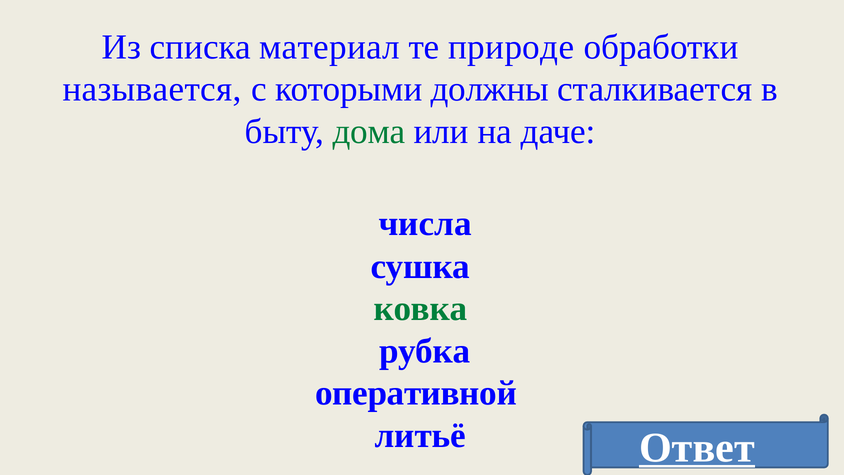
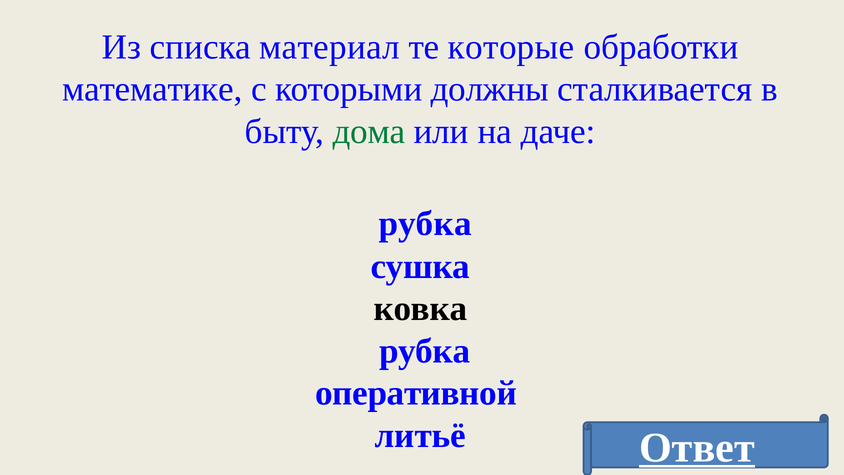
природе: природе -> которые
называется: называется -> математике
числа at (425, 224): числа -> рубка
ковка colour: green -> black
